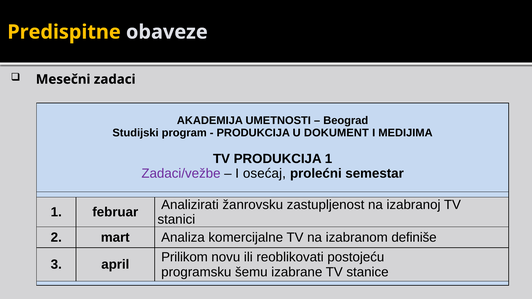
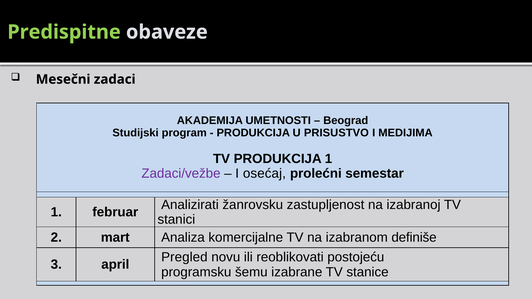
Predispitne colour: yellow -> light green
DOKUMENT: DOKUMENT -> PRISUSTVO
Prilikom: Prilikom -> Pregled
